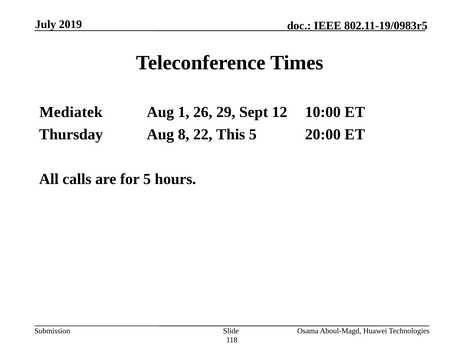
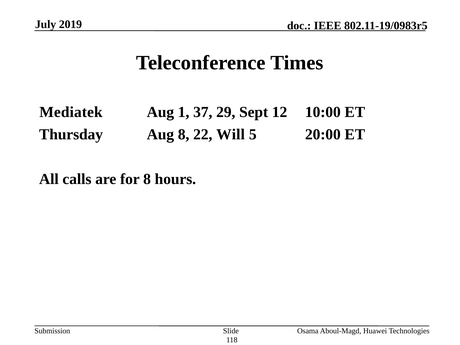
26: 26 -> 37
This: This -> Will
for 5: 5 -> 8
